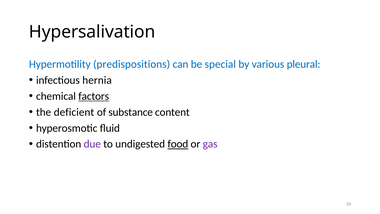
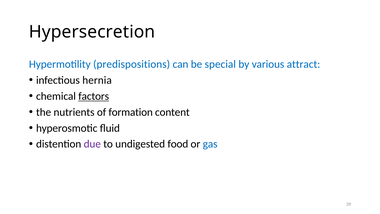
Hypersalivation: Hypersalivation -> Hypersecretion
pleural: pleural -> attract
deficient: deficient -> nutrients
substance: substance -> formation
food underline: present -> none
gas colour: purple -> blue
